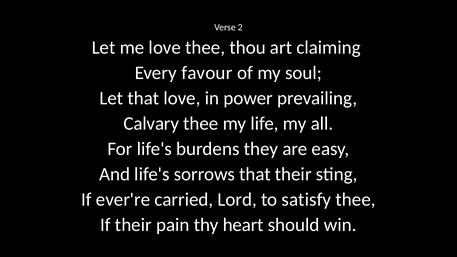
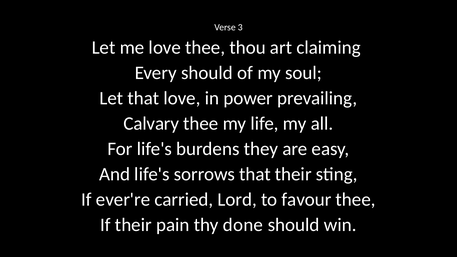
2: 2 -> 3
Every favour: favour -> should
satisfy: satisfy -> favour
heart: heart -> done
